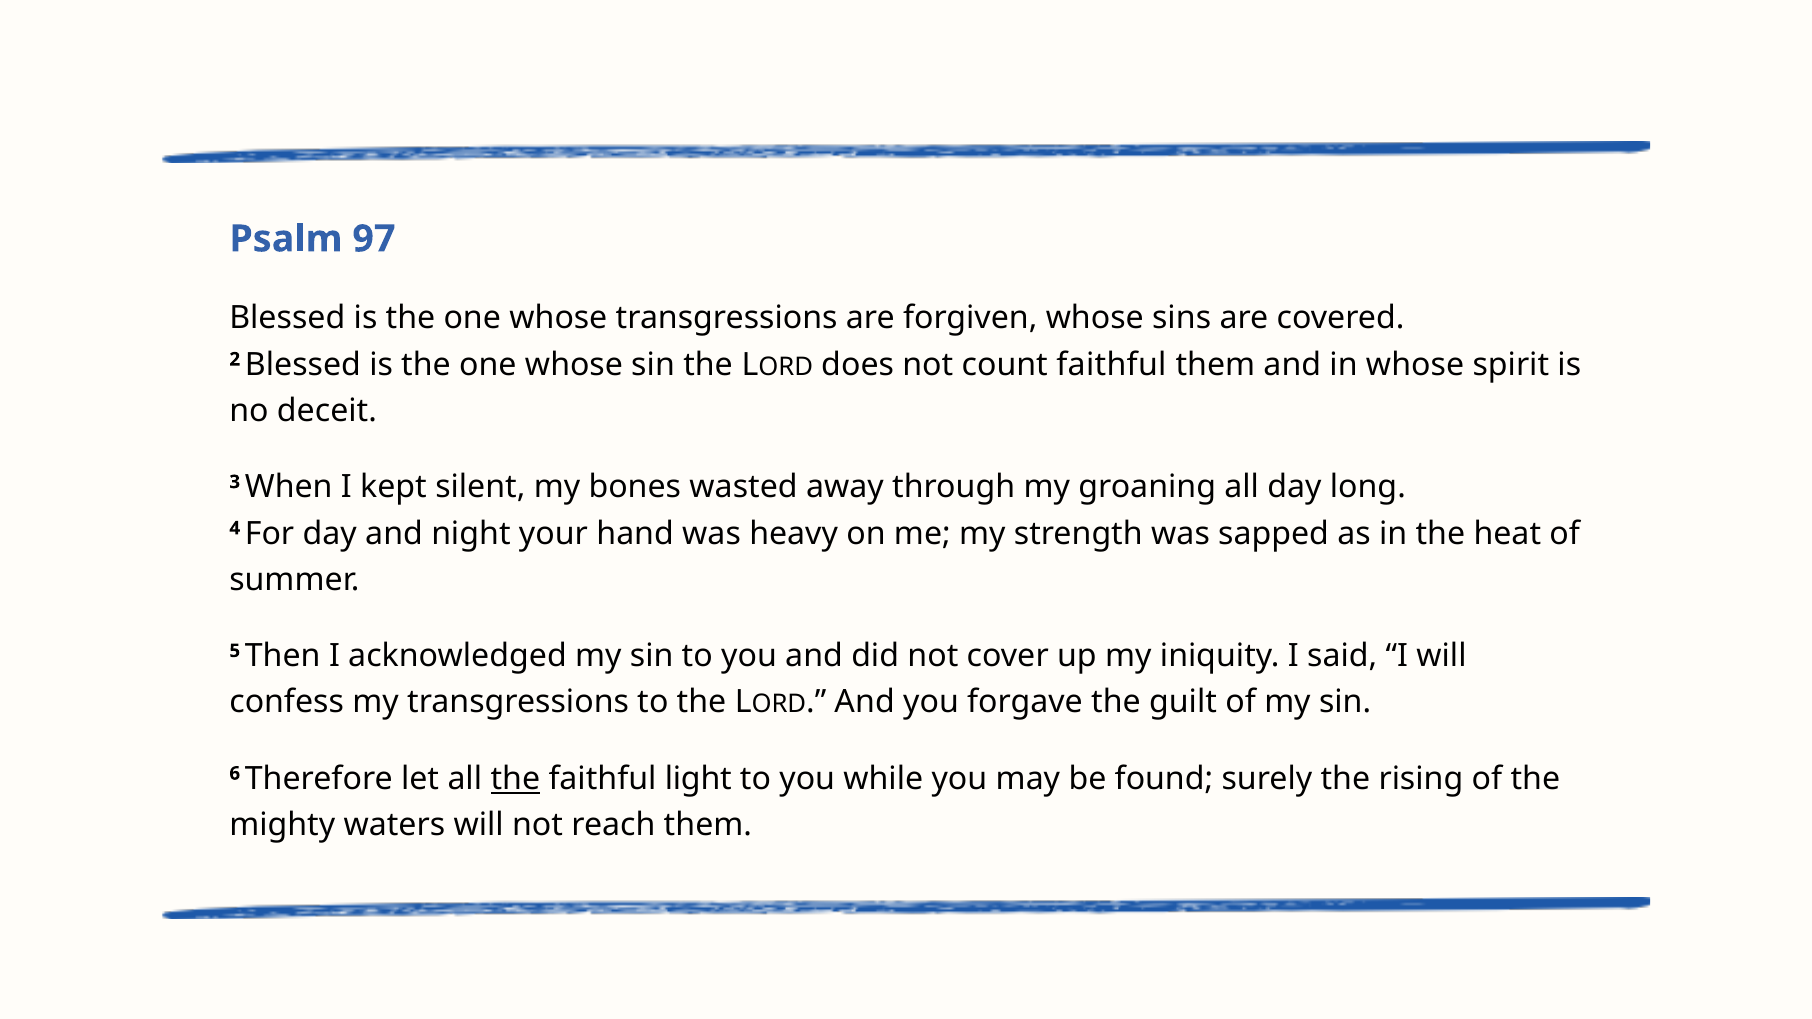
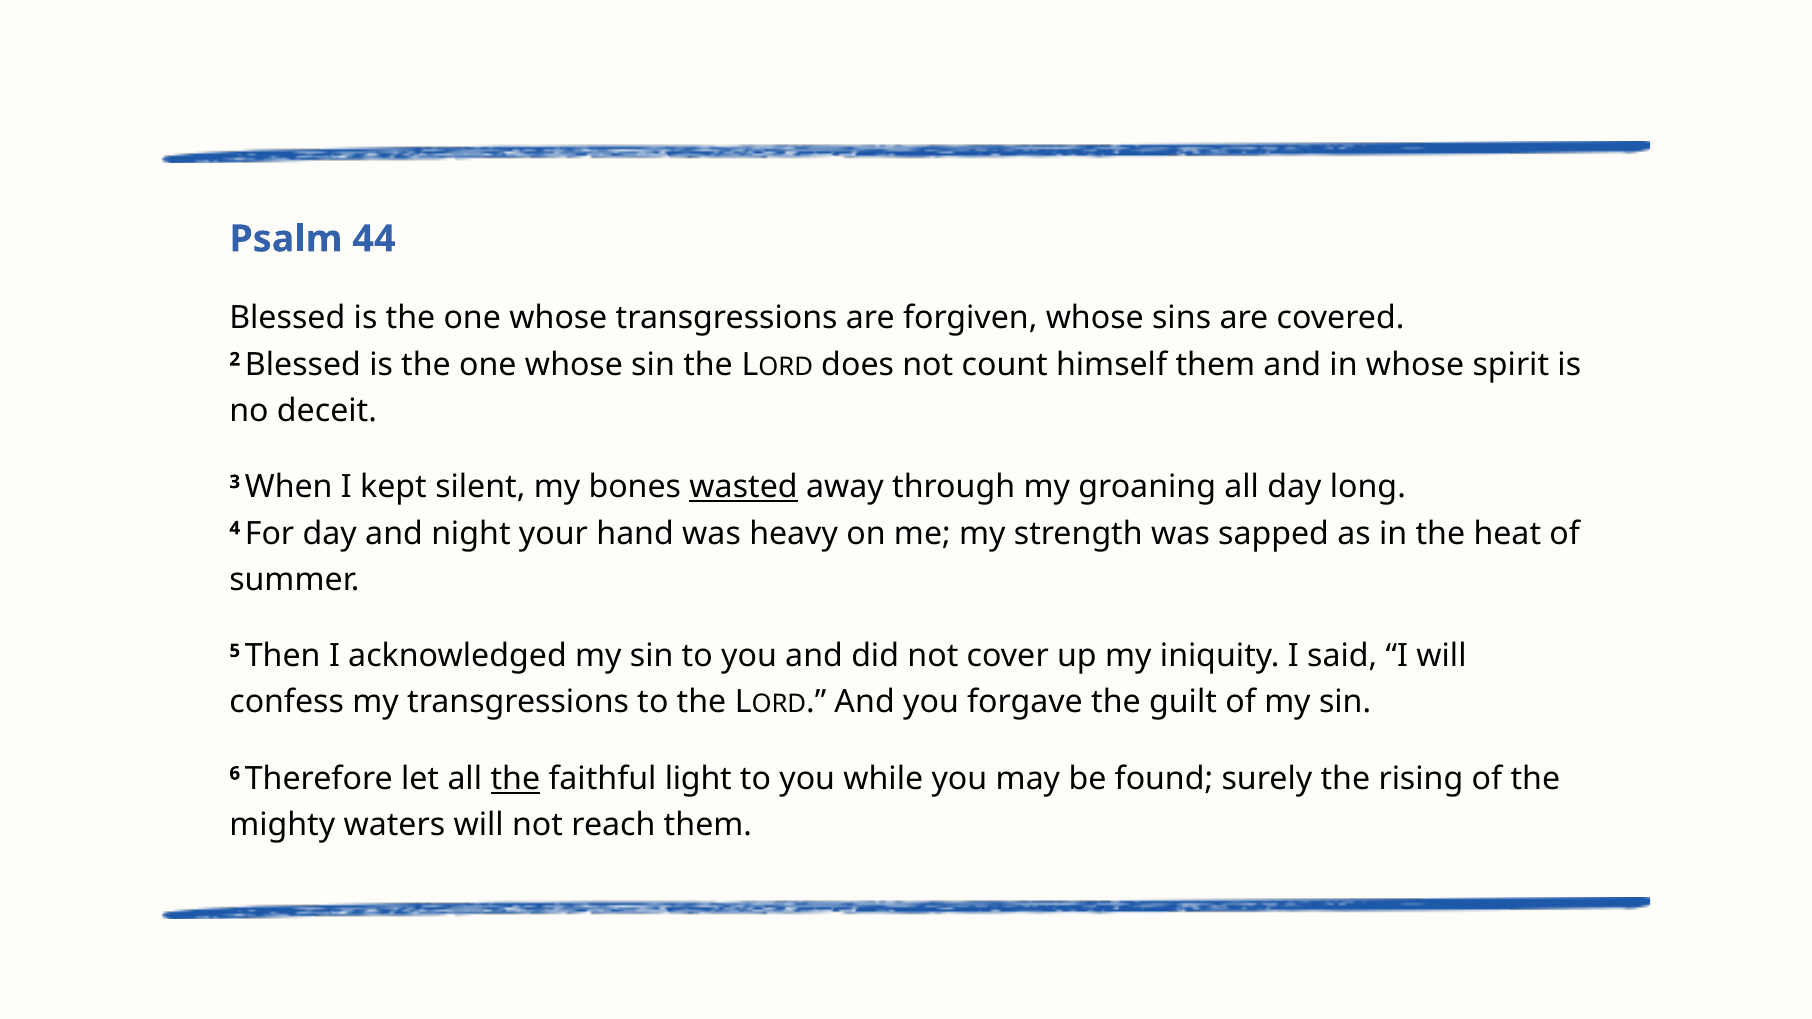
97: 97 -> 44
count faithful: faithful -> himself
wasted underline: none -> present
